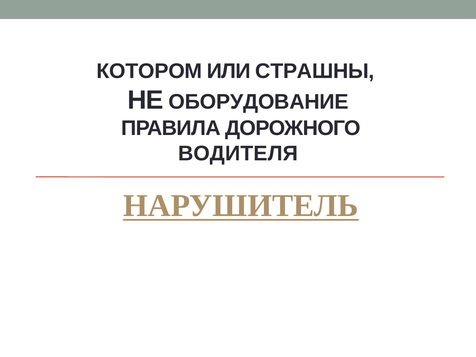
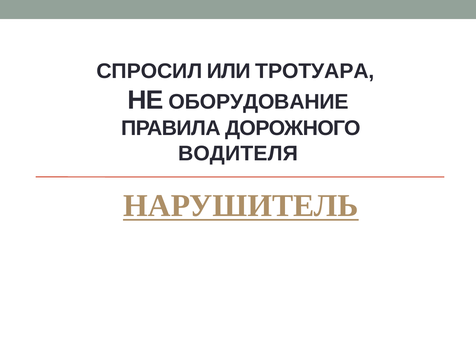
КОТОРОМ: КОТОРОМ -> СПРОСИЛ
СТРАШНЫ: СТРАШНЫ -> ТРОТУАРА
